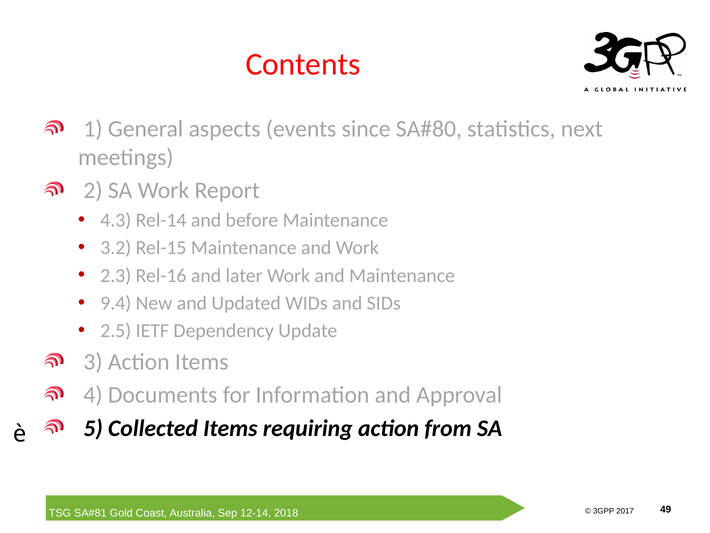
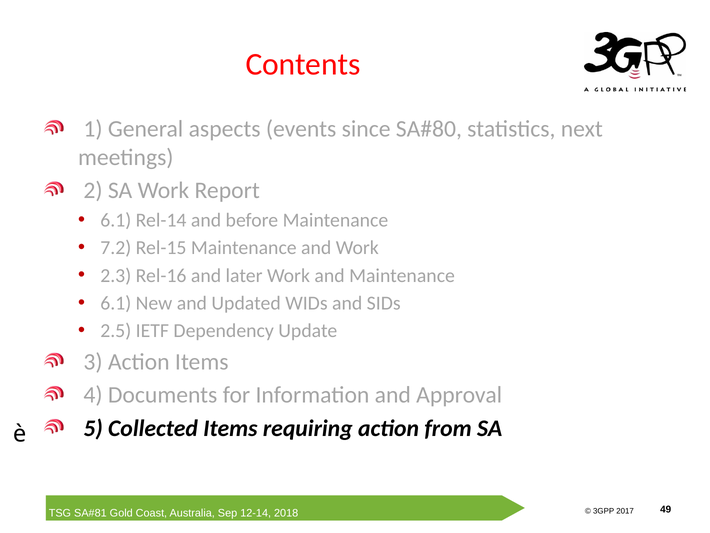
4.3 at (116, 220): 4.3 -> 6.1
3.2: 3.2 -> 7.2
9.4 at (116, 303): 9.4 -> 6.1
